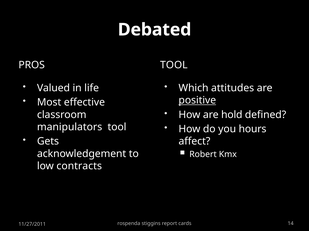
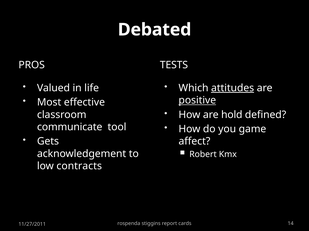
PROS TOOL: TOOL -> TESTS
attitudes underline: none -> present
manipulators: manipulators -> communicate
hours: hours -> game
